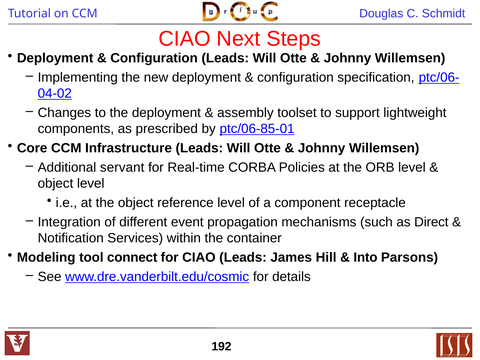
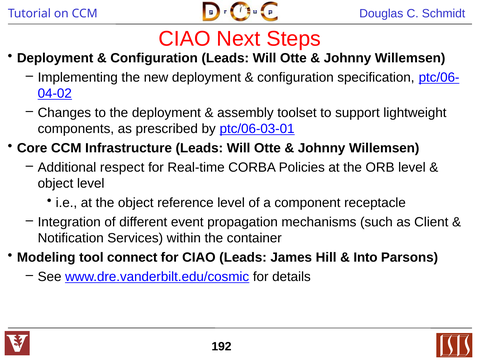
ptc/06-85-01: ptc/06-85-01 -> ptc/06-03-01
servant: servant -> respect
Direct: Direct -> Client
